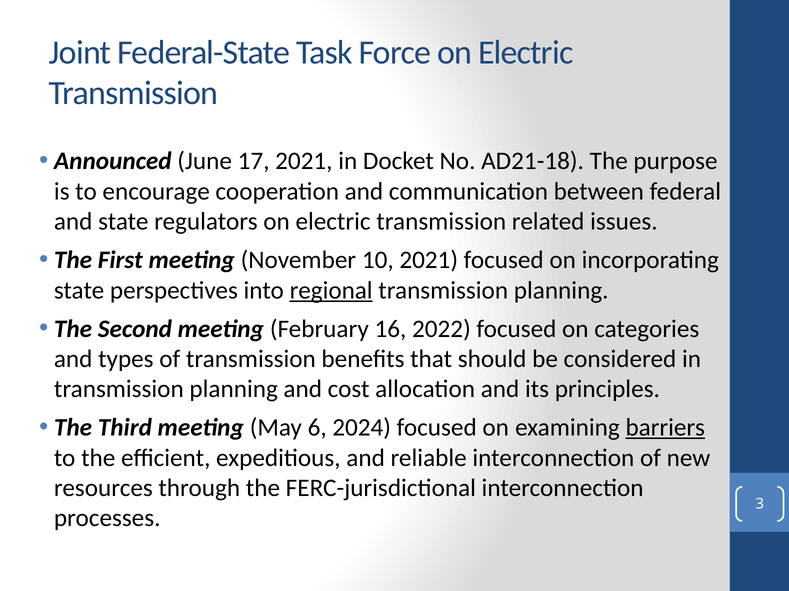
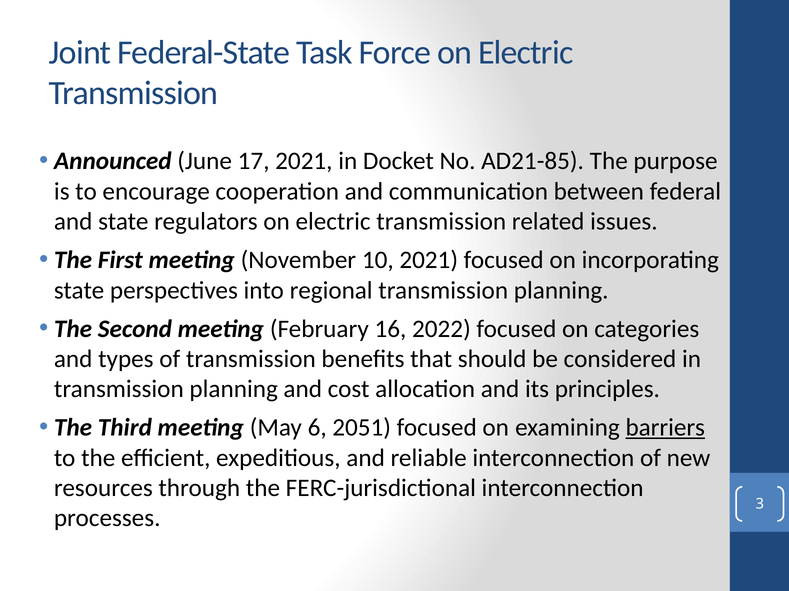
AD21-18: AD21-18 -> AD21-85
regional underline: present -> none
2024: 2024 -> 2051
